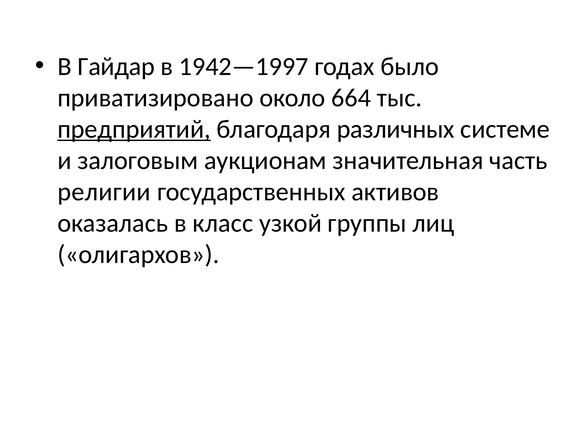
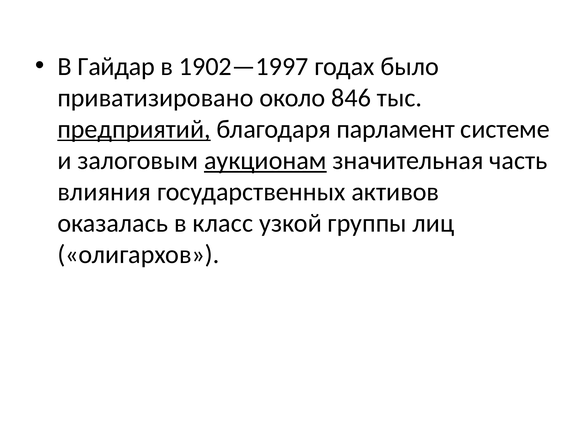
1942—1997: 1942—1997 -> 1902—1997
664: 664 -> 846
различных: различных -> парламент
аукционам underline: none -> present
религии: религии -> влияния
